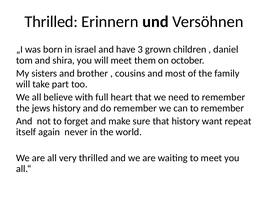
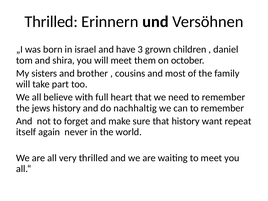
do remember: remember -> nachhaltig
